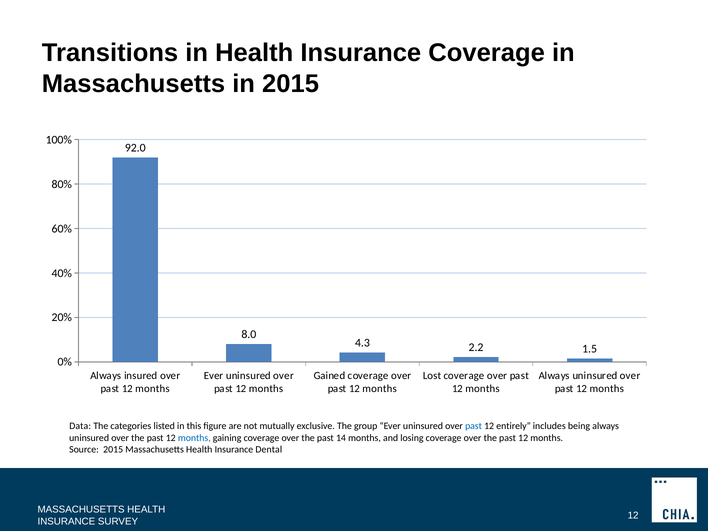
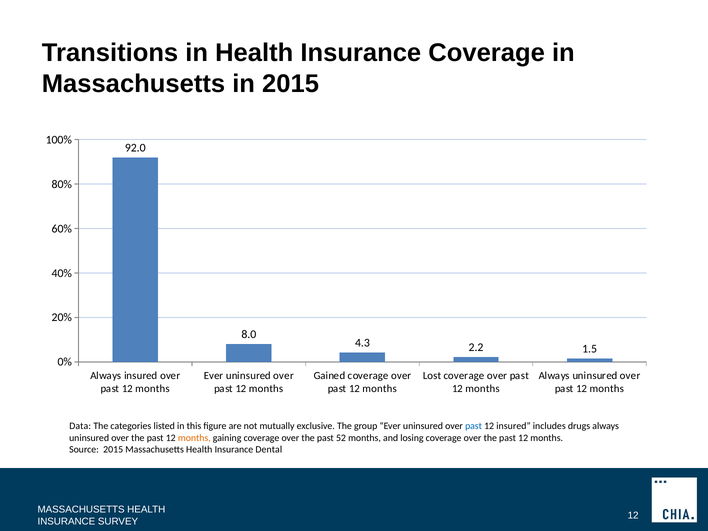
12 entirely: entirely -> insured
being: being -> drugs
months at (194, 438) colour: blue -> orange
14: 14 -> 52
